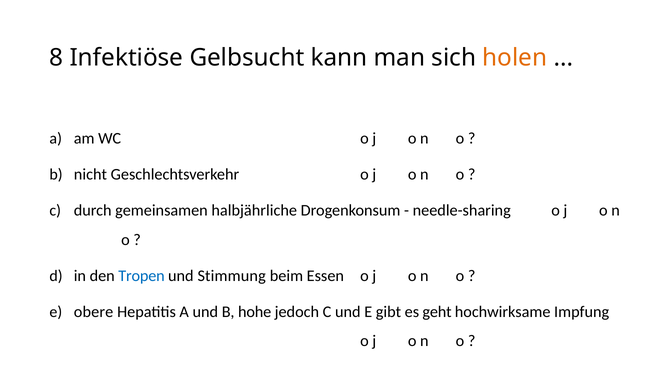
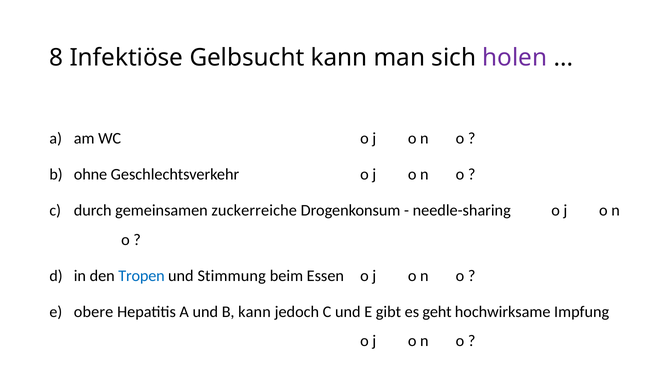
holen colour: orange -> purple
nicht: nicht -> ohne
halbjährliche: halbjährliche -> zuckerreiche
B hohe: hohe -> kann
